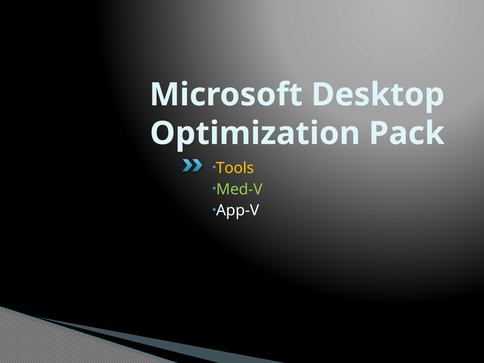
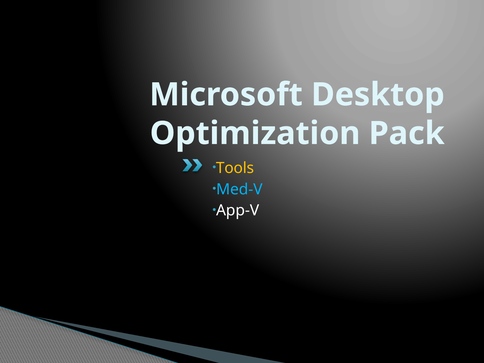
Med-V colour: light green -> light blue
